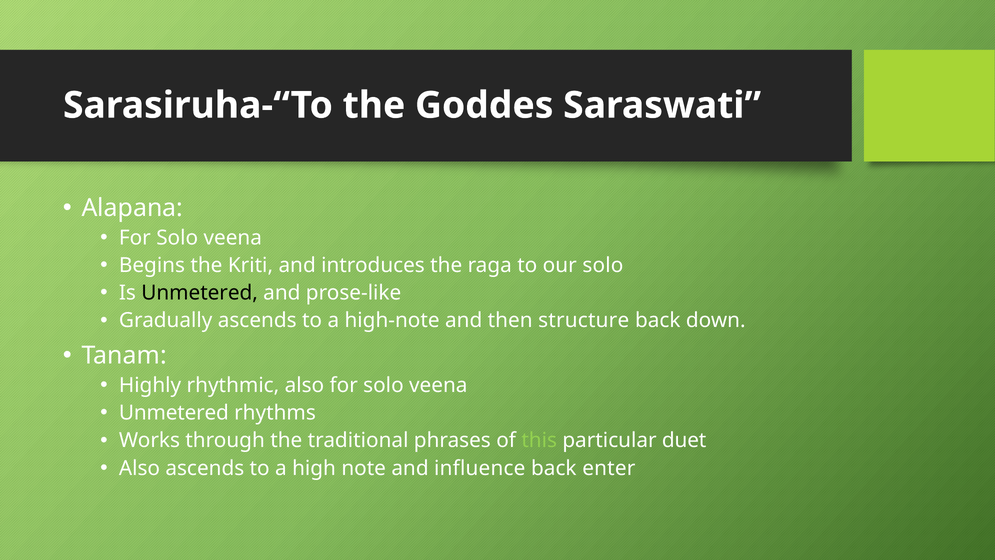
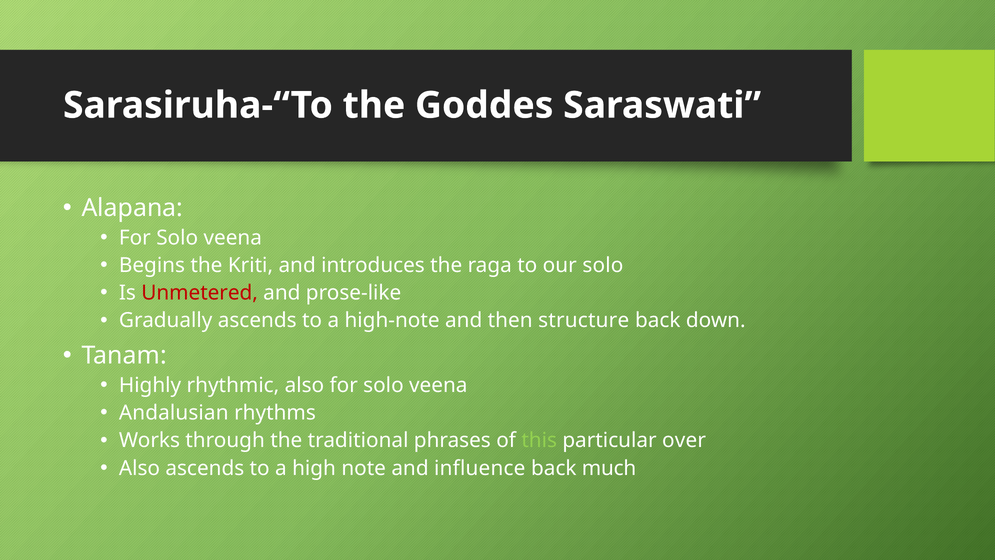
Unmetered at (200, 293) colour: black -> red
Unmetered at (174, 413): Unmetered -> Andalusian
duet: duet -> over
enter: enter -> much
